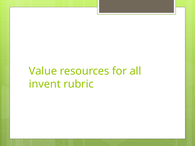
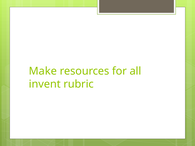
Value: Value -> Make
